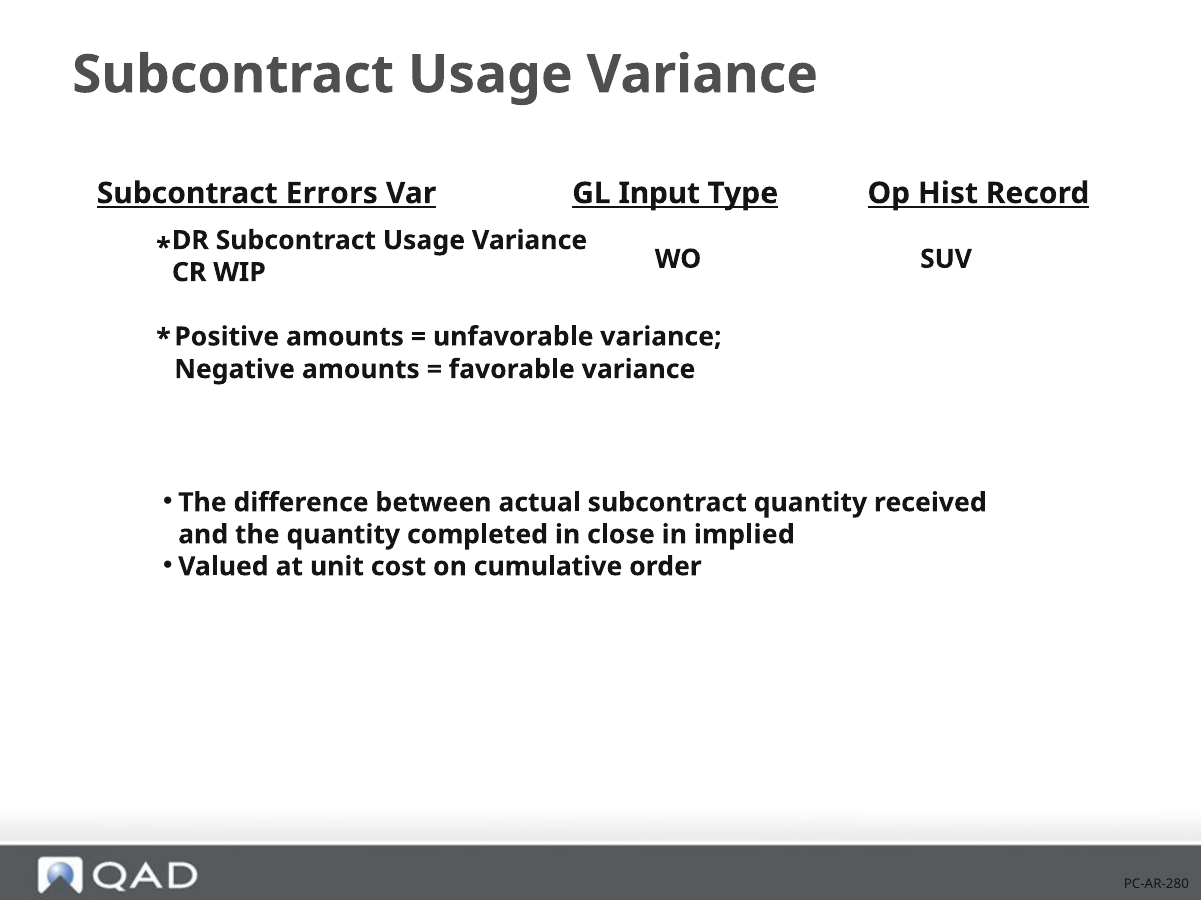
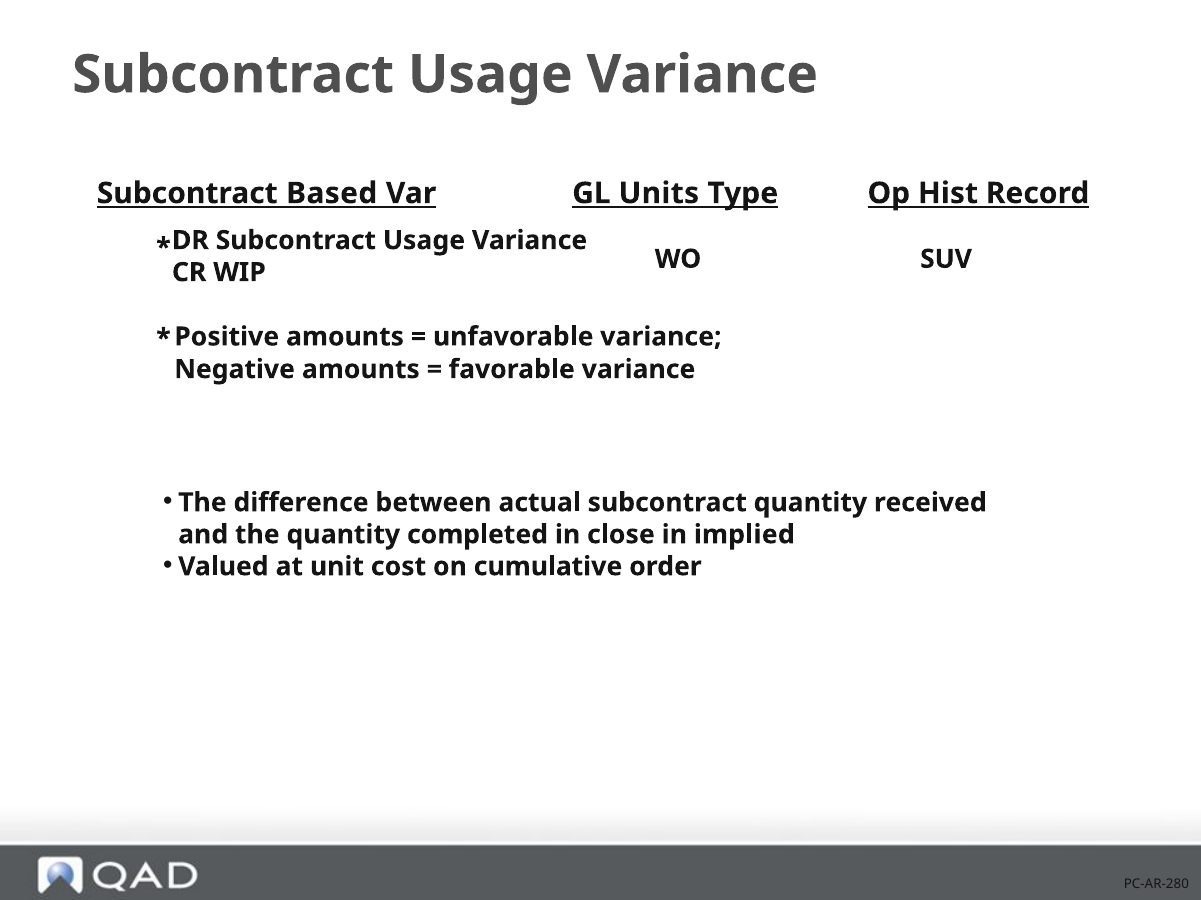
Input: Input -> Units
Errors: Errors -> Based
